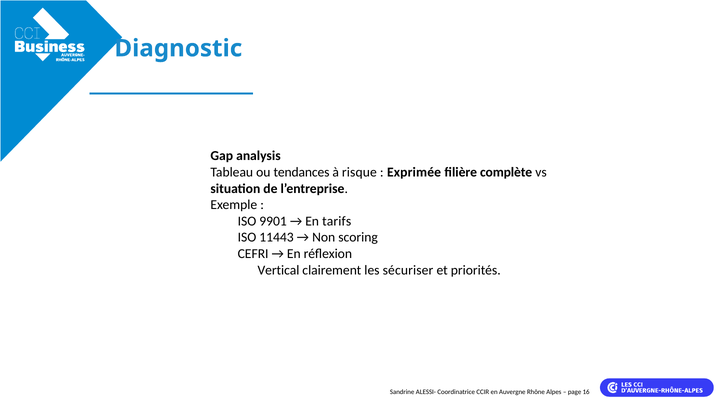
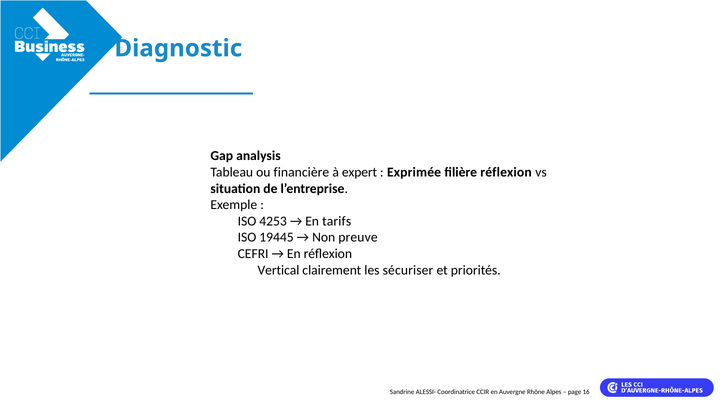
tendances: tendances -> financière
risque: risque -> expert
filière complète: complète -> réflexion
9901: 9901 -> 4253
11443: 11443 -> 19445
scoring: scoring -> preuve
